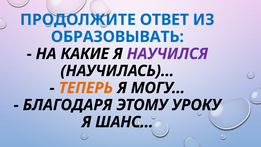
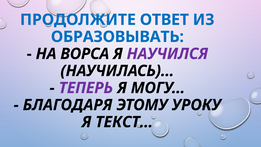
КАКИЕ: КАКИЕ -> ВОРСА
ТЕПЕРЬ colour: orange -> purple
ШАНС…: ШАНС… -> ТЕКСТ…
